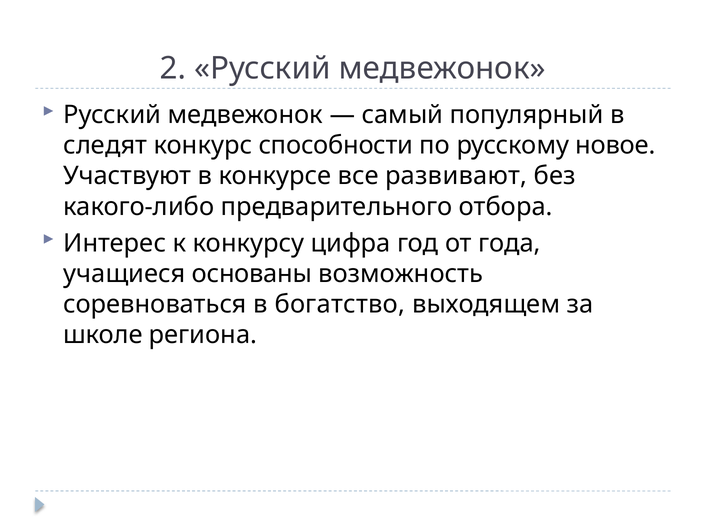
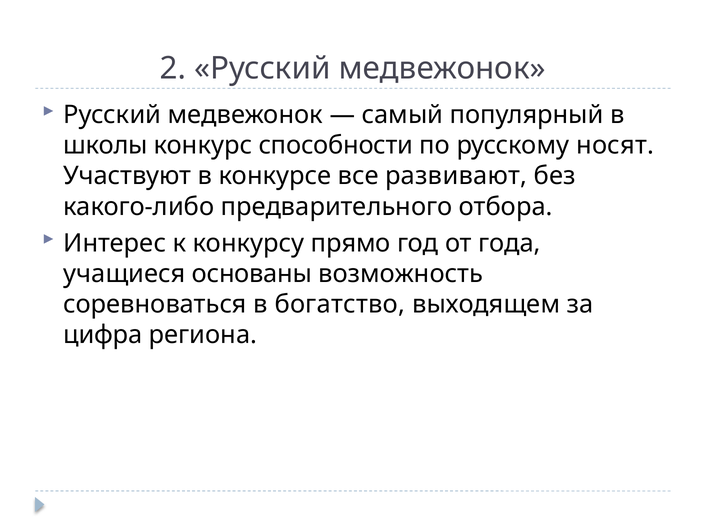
следят: следят -> школы
новое: новое -> носят
цифра: цифра -> прямо
школе: школе -> цифра
